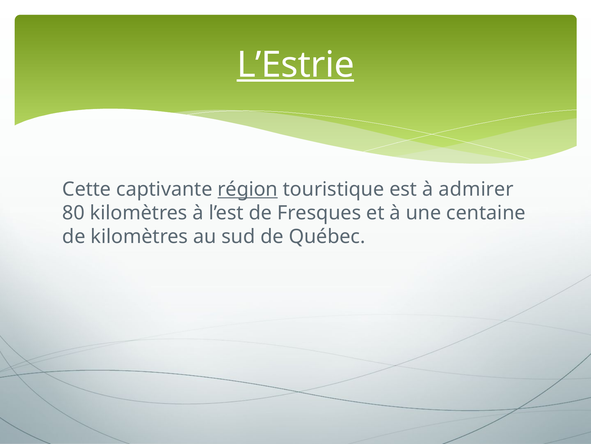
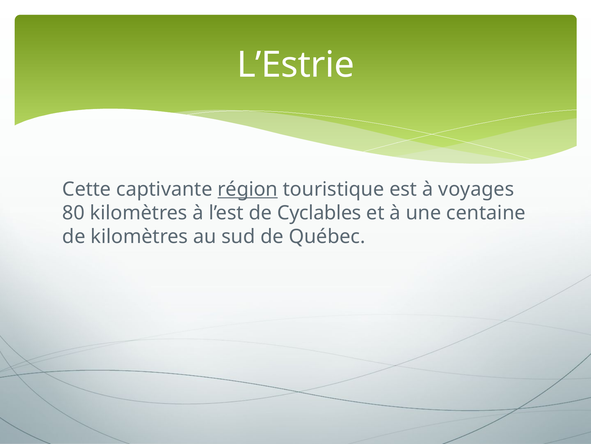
L’Estrie underline: present -> none
admirer: admirer -> voyages
Fresques: Fresques -> Cyclables
